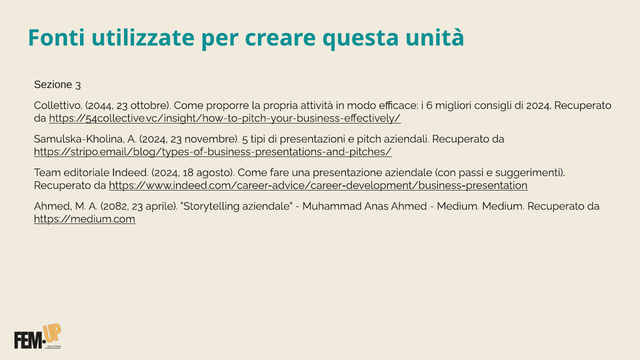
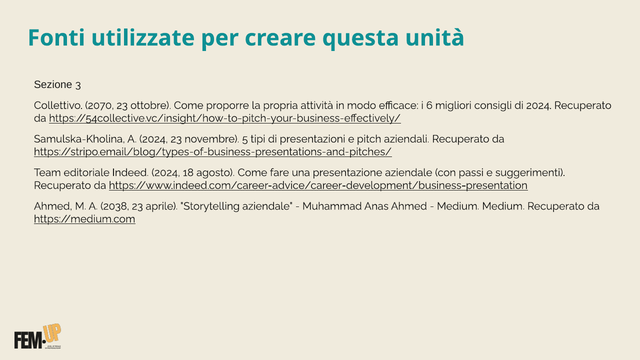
2044: 2044 -> 2070
2082: 2082 -> 2038
